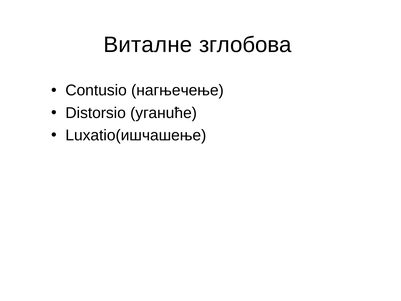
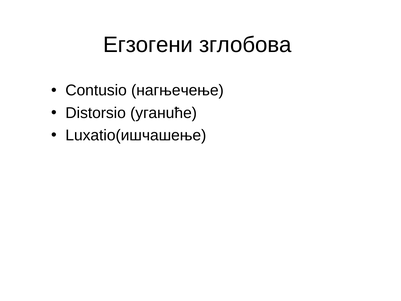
Виталне: Виталне -> Егзогени
